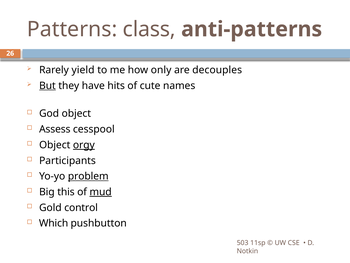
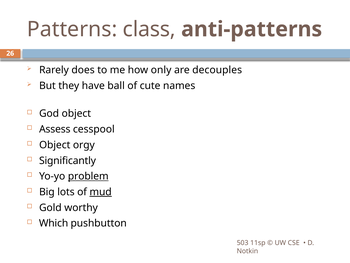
yield: yield -> does
But underline: present -> none
hits: hits -> ball
orgy underline: present -> none
Participants: Participants -> Significantly
this: this -> lots
control: control -> worthy
